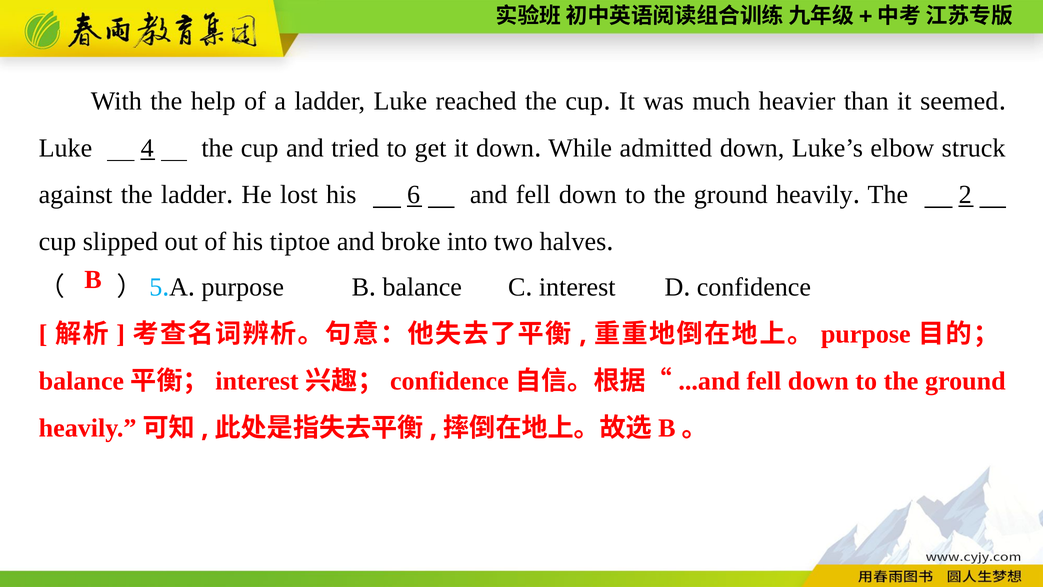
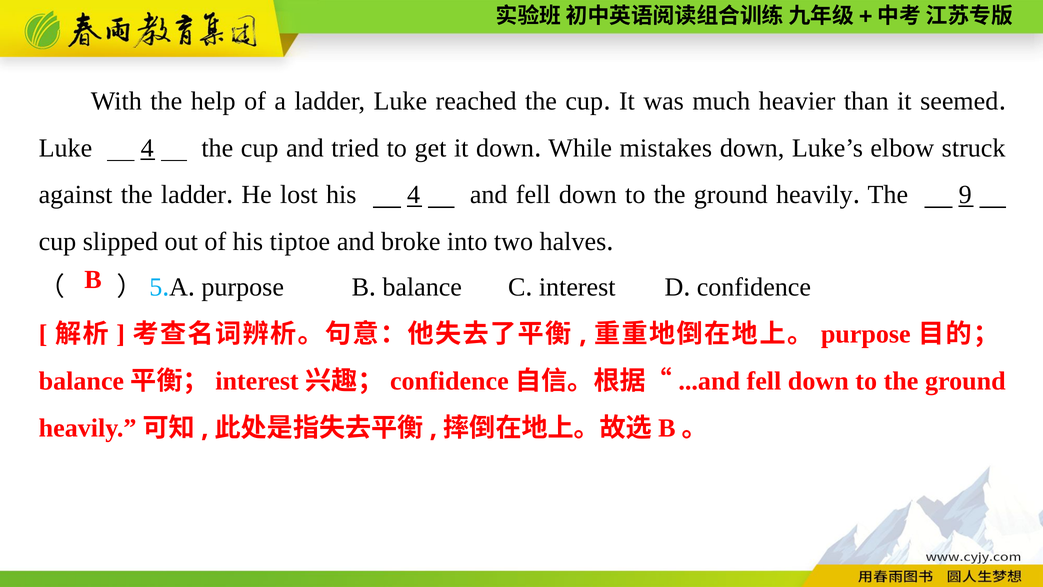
admitted: admitted -> mistakes
his 6: 6 -> 4
2: 2 -> 9
